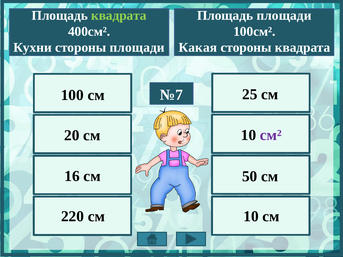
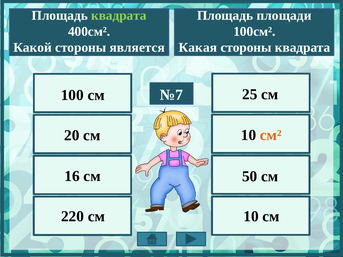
Кухни: Кухни -> Какой
стороны площади: площади -> является
см² colour: purple -> orange
